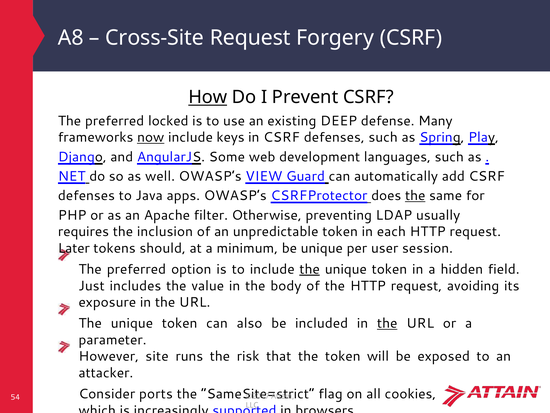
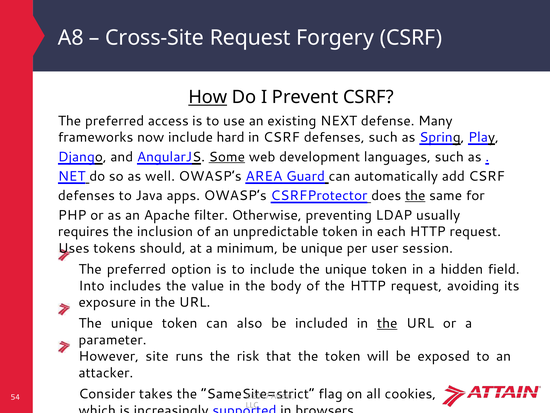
locked: locked -> access
DEEP: DEEP -> NEXT
now underline: present -> none
keys: keys -> hard
Some underline: none -> present
VIEW: VIEW -> AREA
Later: Later -> Uses
the at (310, 269) underline: present -> none
Just: Just -> Into
ports: ports -> takes
